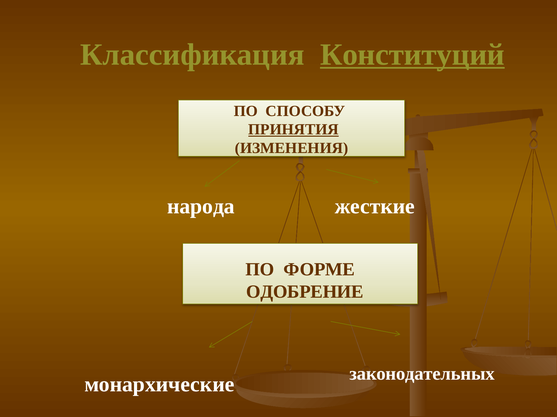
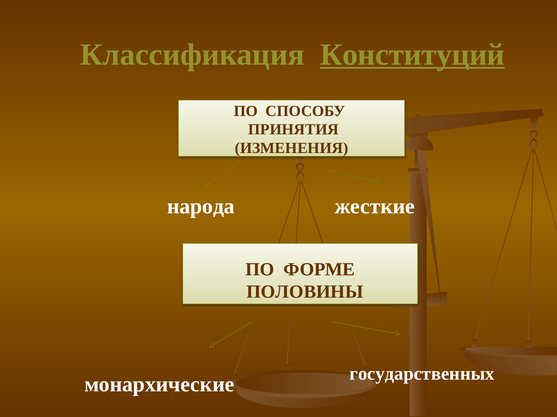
ПРИНЯТИЯ underline: present -> none
ОДОБРЕНИЕ: ОДОБРЕНИЕ -> ПОЛОВИНЫ
законодательных: законодательных -> государственных
